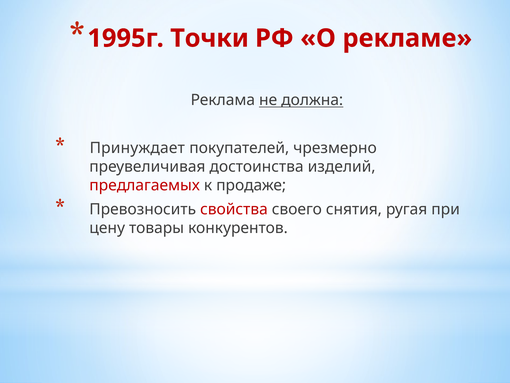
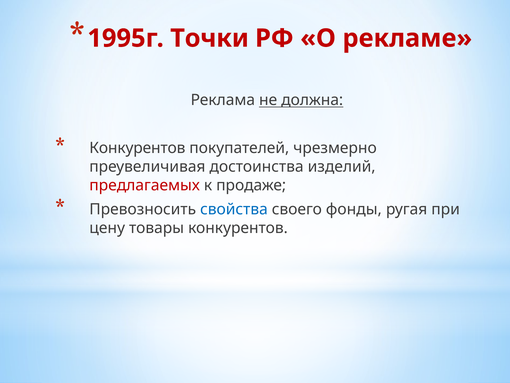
Принуждает at (137, 148): Принуждает -> Конкурентов
свойства colour: red -> blue
снятия: снятия -> фонды
